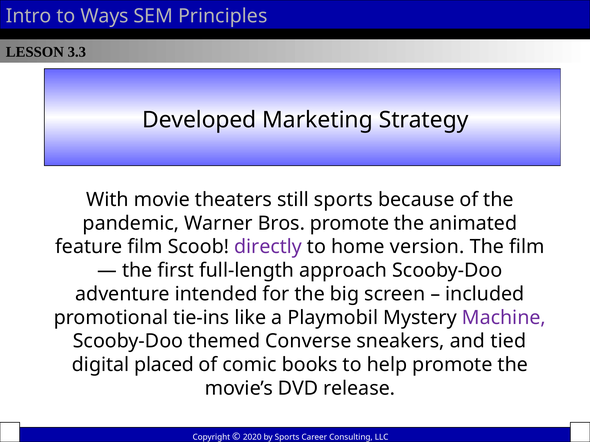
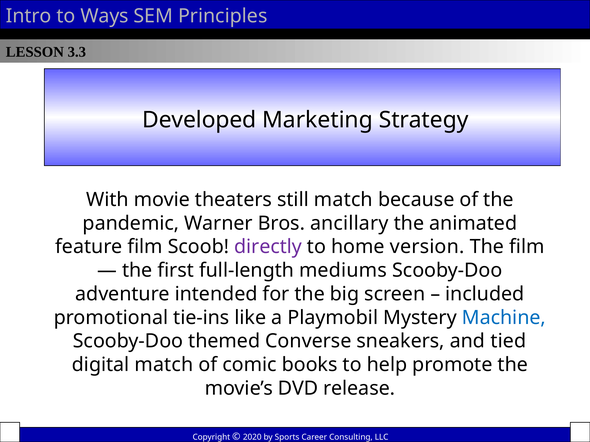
still sports: sports -> match
Bros promote: promote -> ancillary
approach: approach -> mediums
Machine colour: purple -> blue
digital placed: placed -> match
